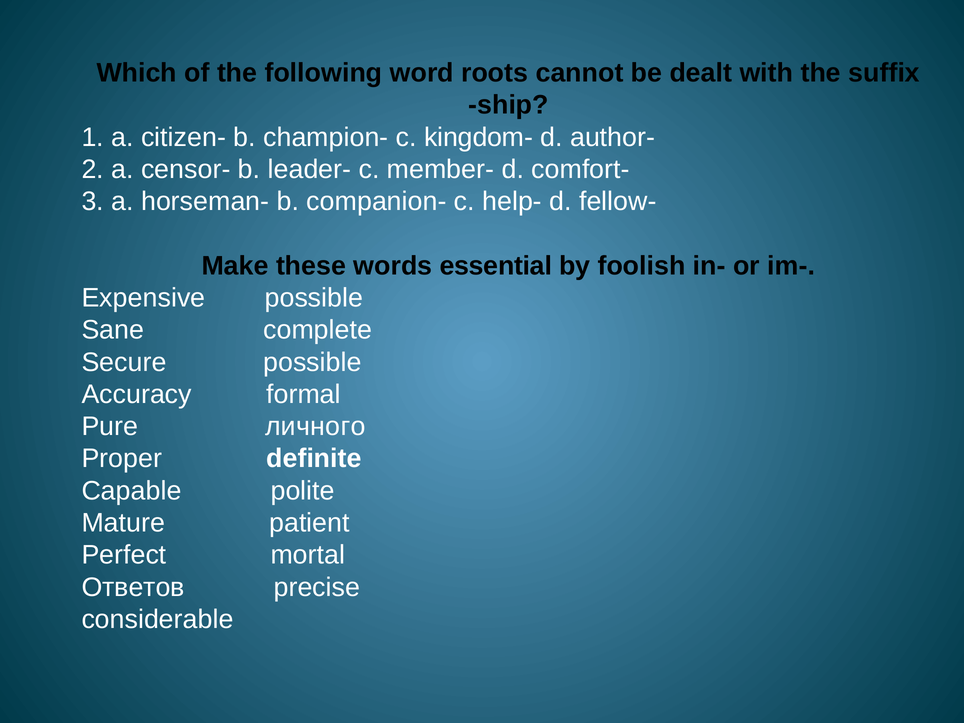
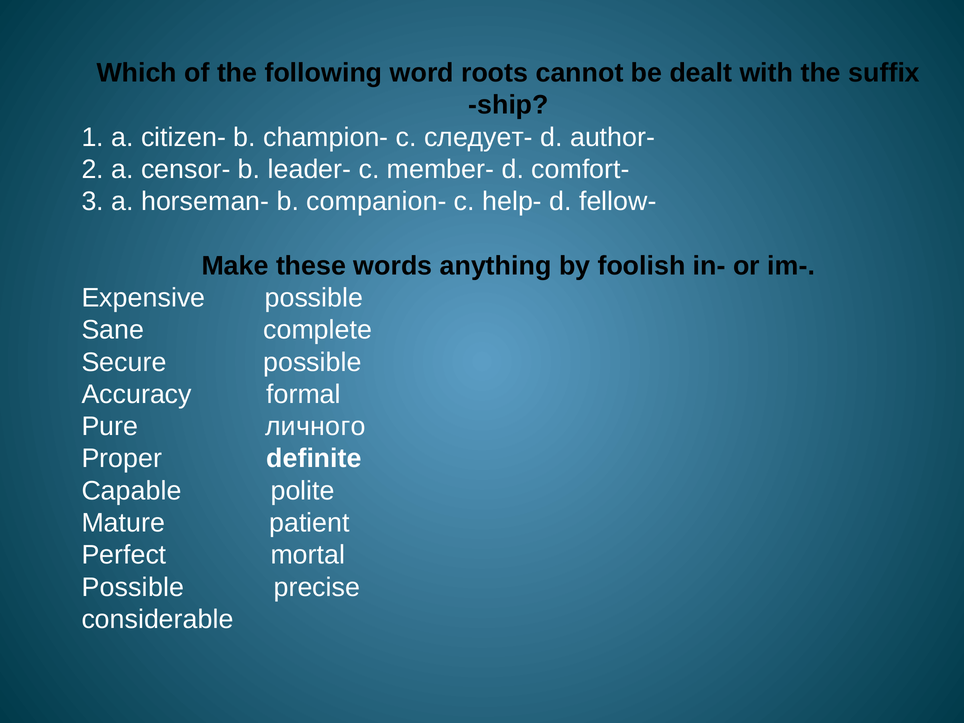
kingdom-: kingdom- -> следует-
essential: essential -> anything
Ответов at (133, 587): Ответов -> Possible
